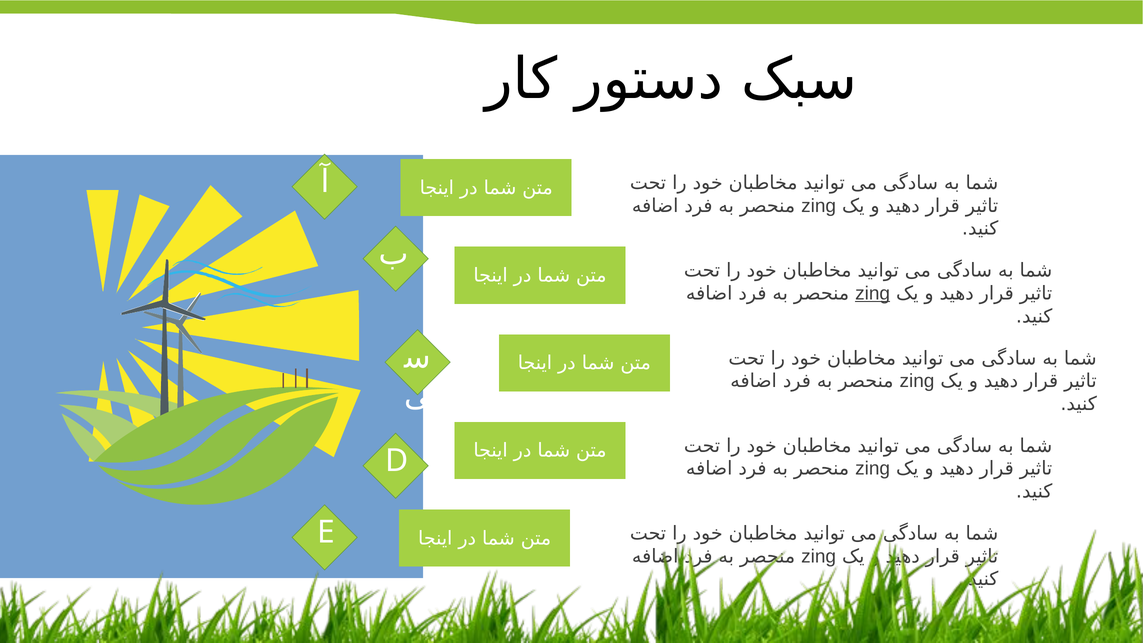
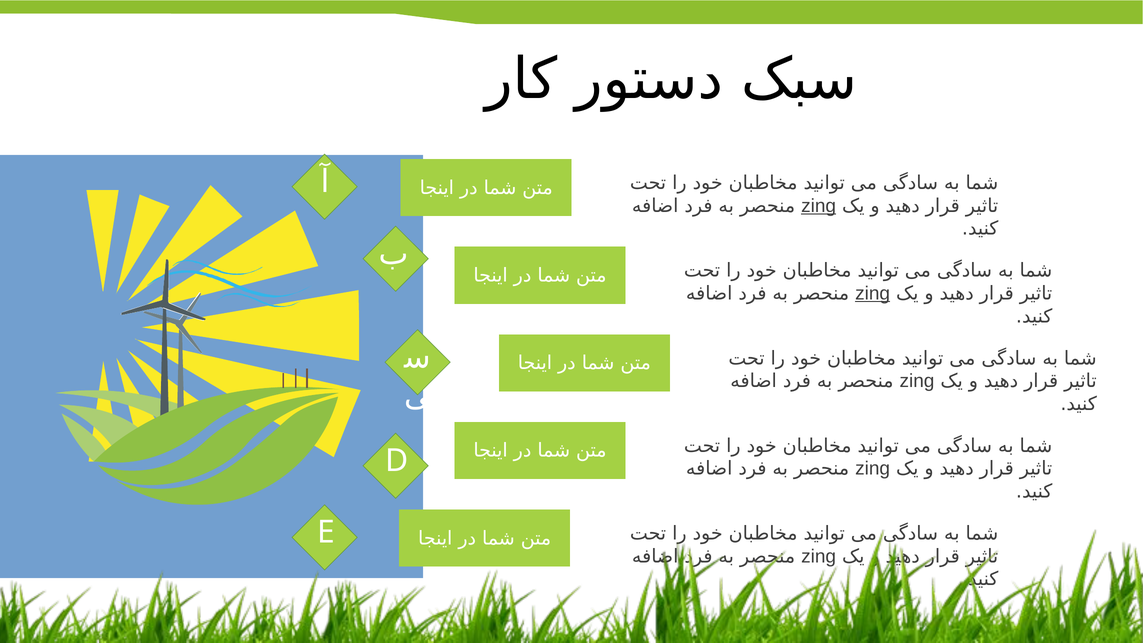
zing at (819, 206) underline: none -> present
